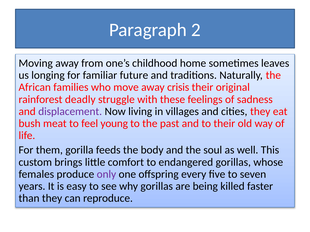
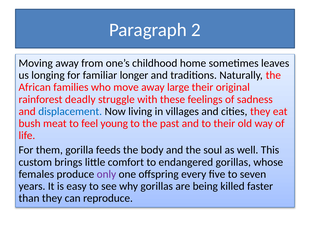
future: future -> longer
crisis: crisis -> large
displacement colour: purple -> blue
